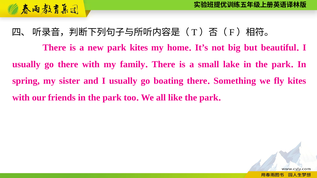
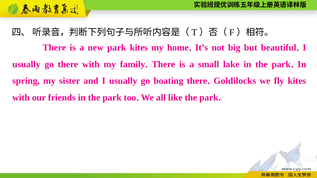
Something: Something -> Goldilocks
